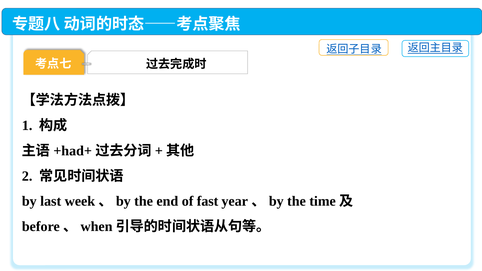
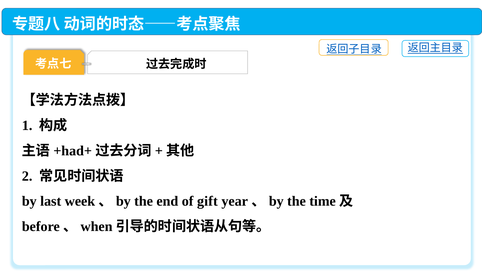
fast: fast -> gift
